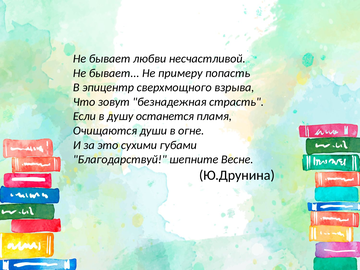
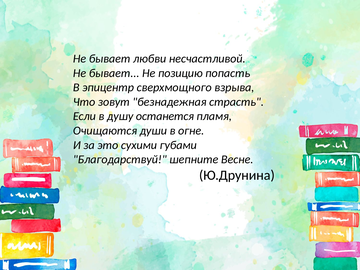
примеру: примеру -> позицию
